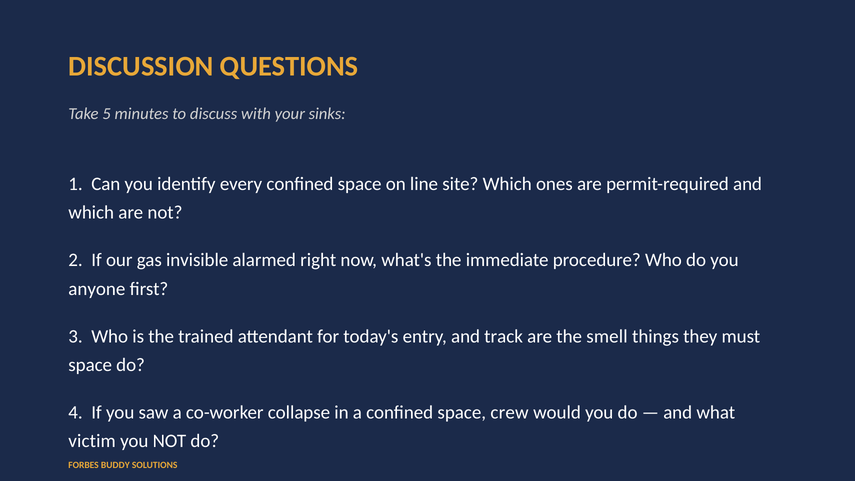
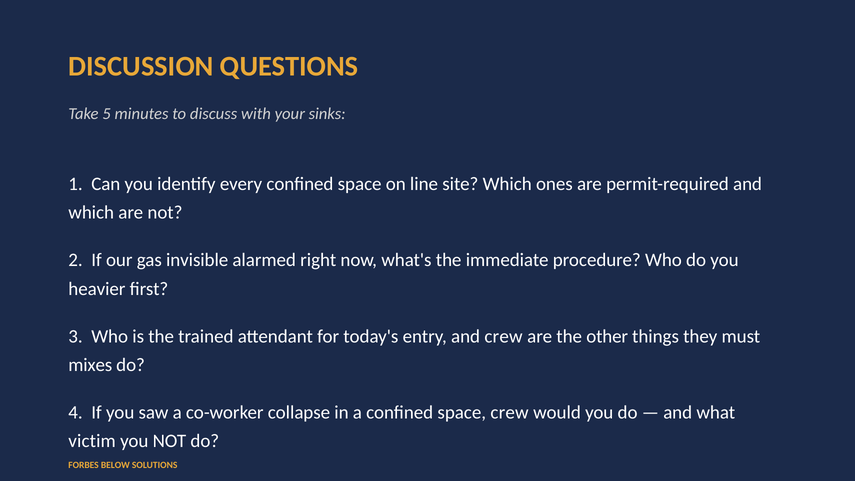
anyone: anyone -> heavier
and track: track -> crew
smell: smell -> other
space at (90, 365): space -> mixes
BUDDY: BUDDY -> BELOW
